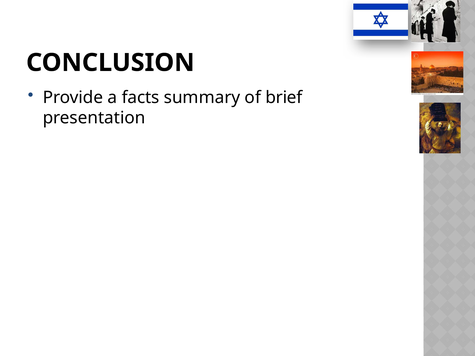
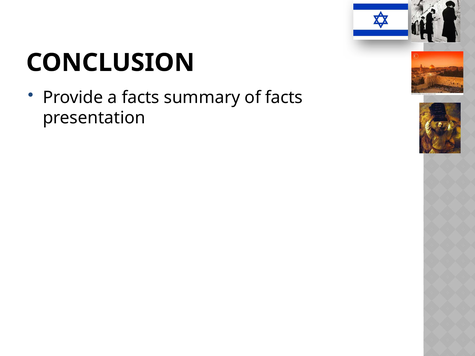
of brief: brief -> facts
